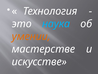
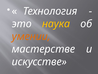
наука colour: light blue -> yellow
